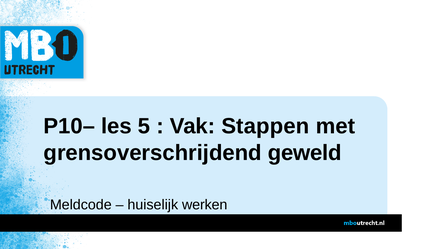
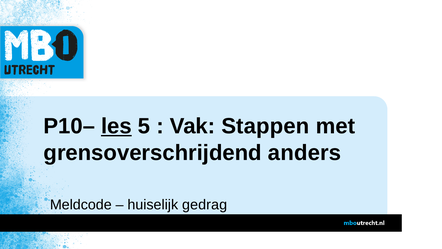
les underline: none -> present
geweld: geweld -> anders
werken: werken -> gedrag
